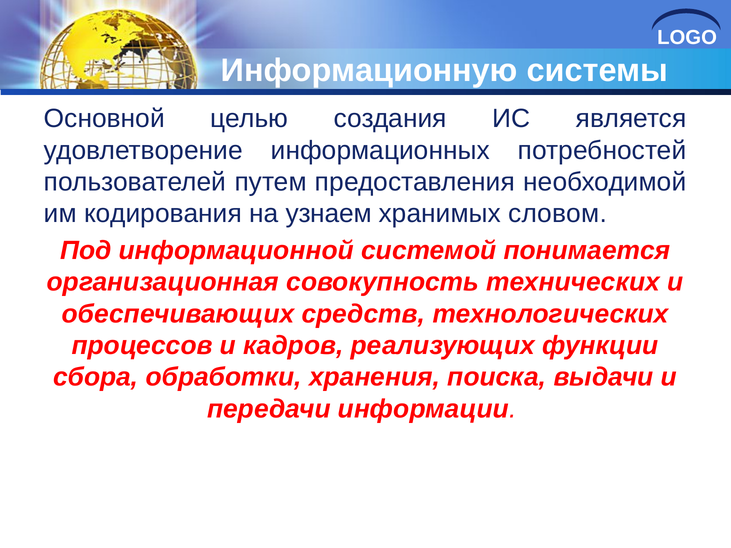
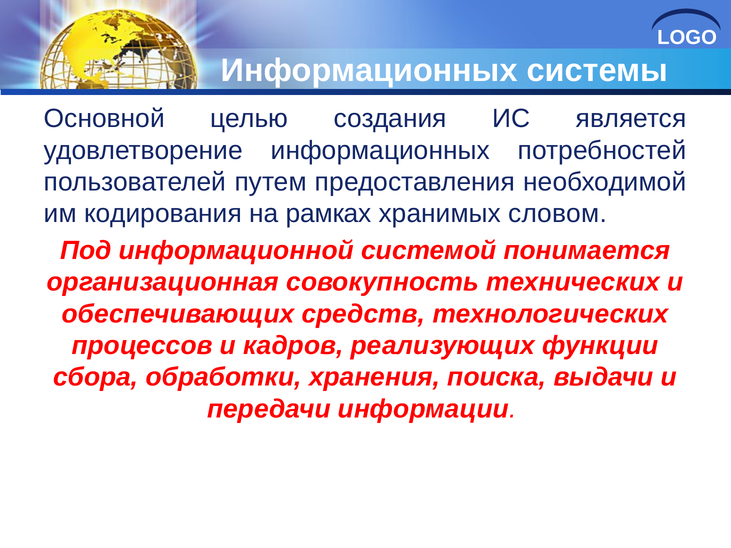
Информационную at (369, 70): Информационную -> Информационных
узнаем: узнаем -> рамках
